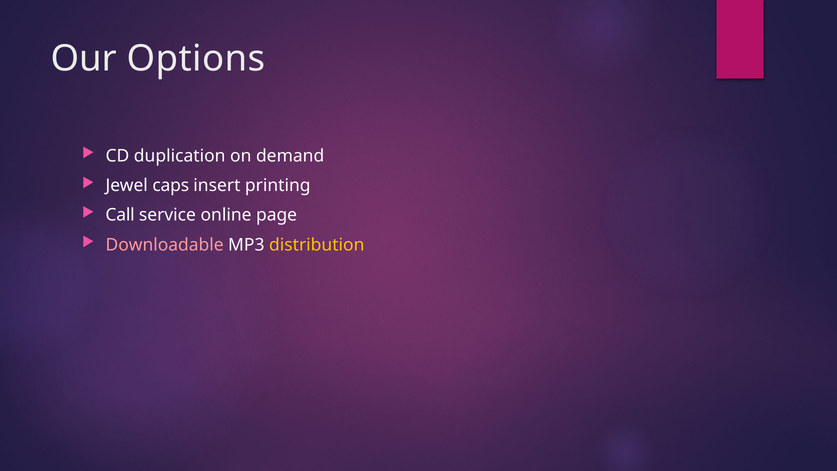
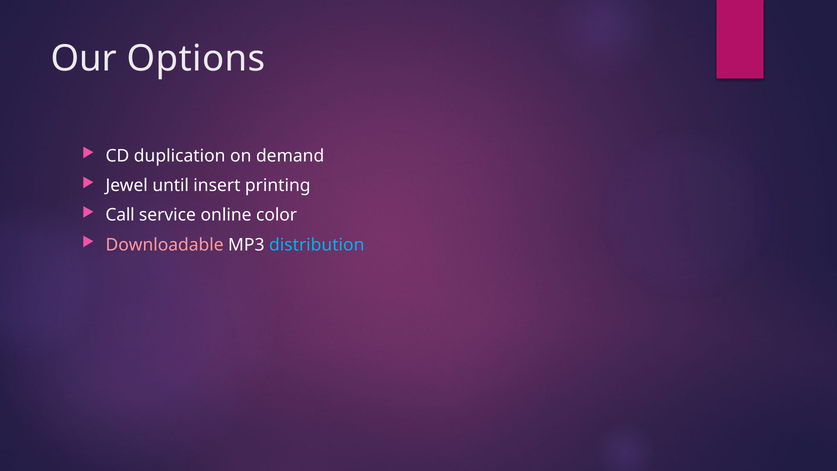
caps: caps -> until
page: page -> color
distribution colour: yellow -> light blue
